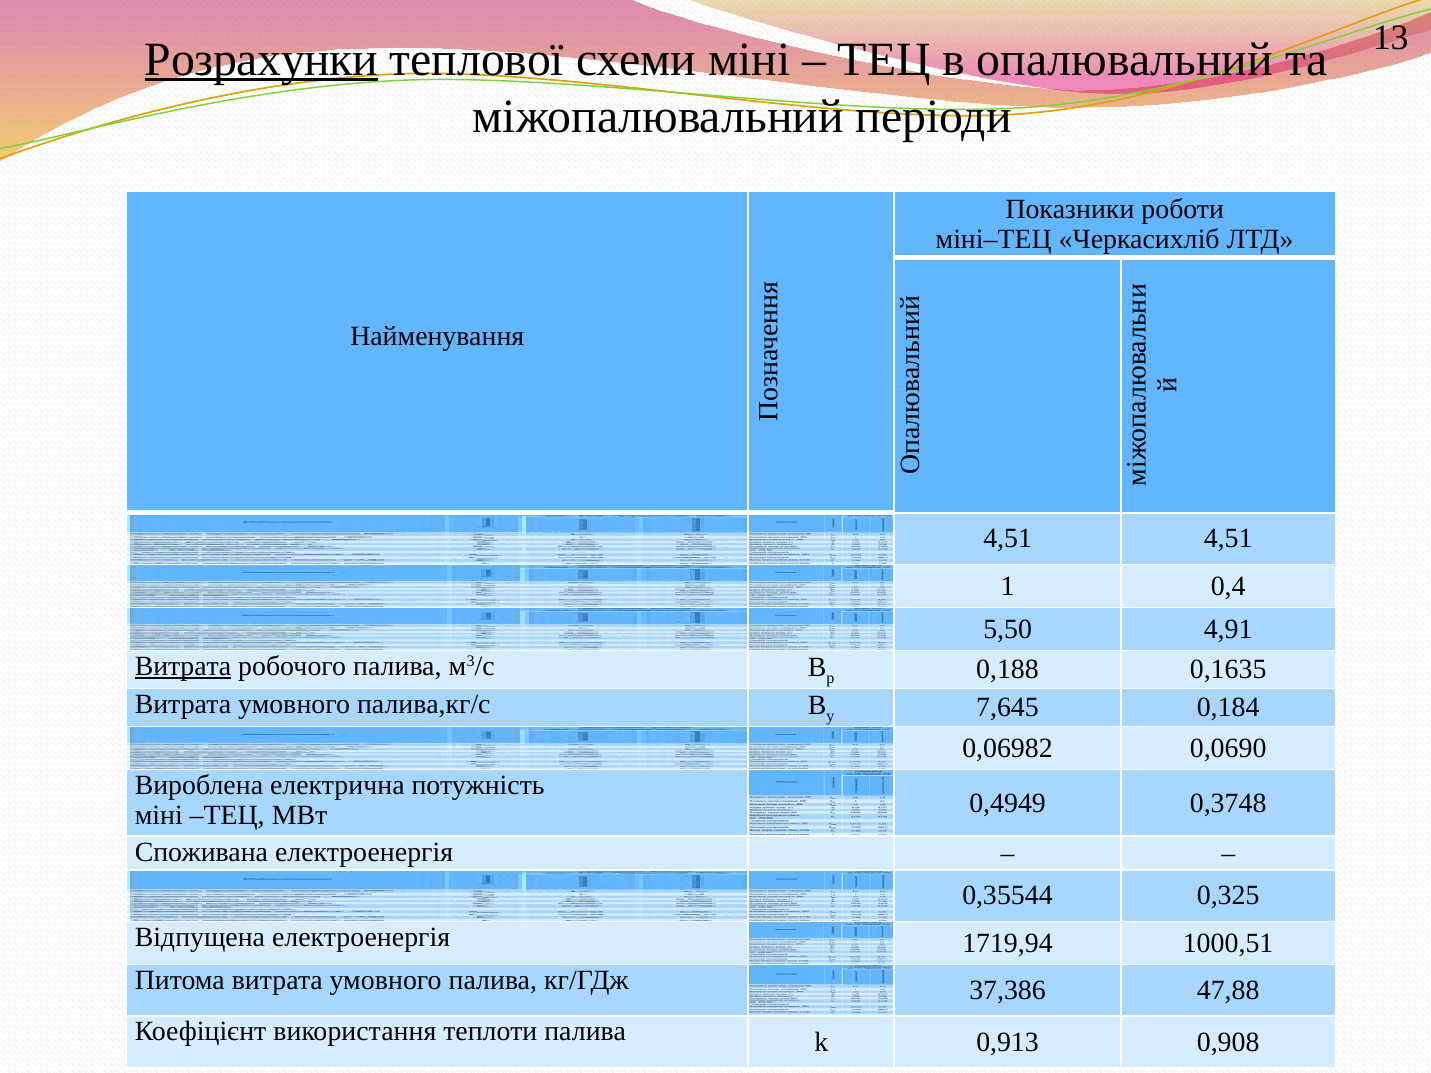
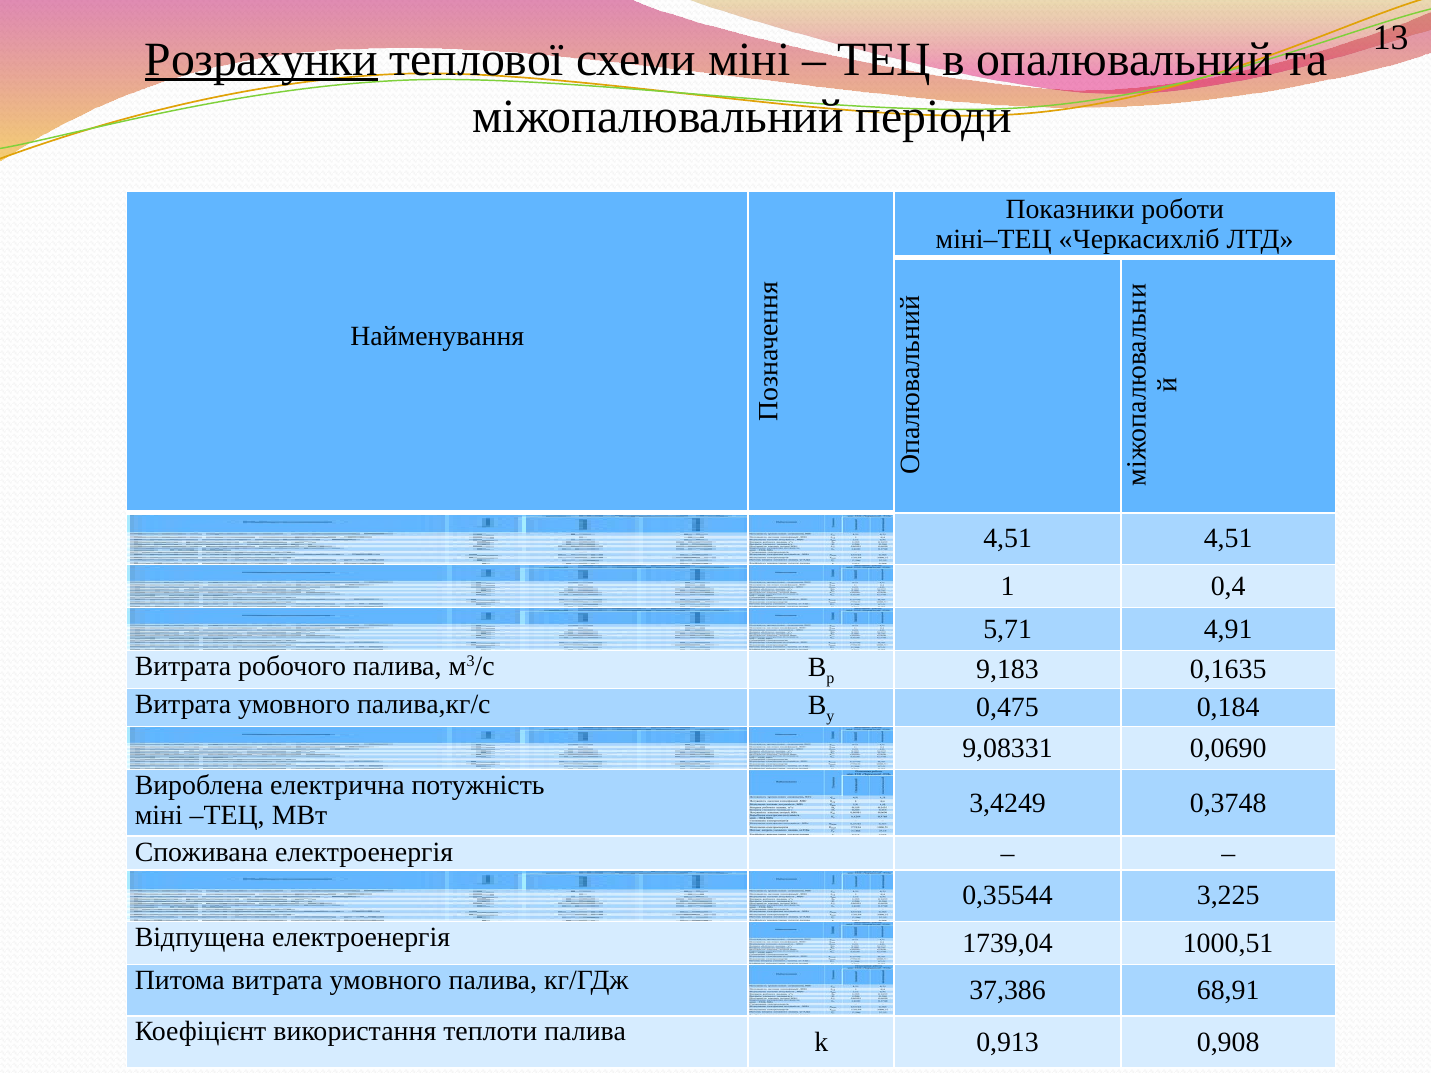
5,50: 5,50 -> 5,71
Витрата at (183, 666) underline: present -> none
0,188: 0,188 -> 9,183
7,645: 7,645 -> 0,475
0,06982: 0,06982 -> 9,08331
0,4949: 0,4949 -> 3,4249
0,325: 0,325 -> 3,225
1719,94: 1719,94 -> 1739,04
47,88: 47,88 -> 68,91
